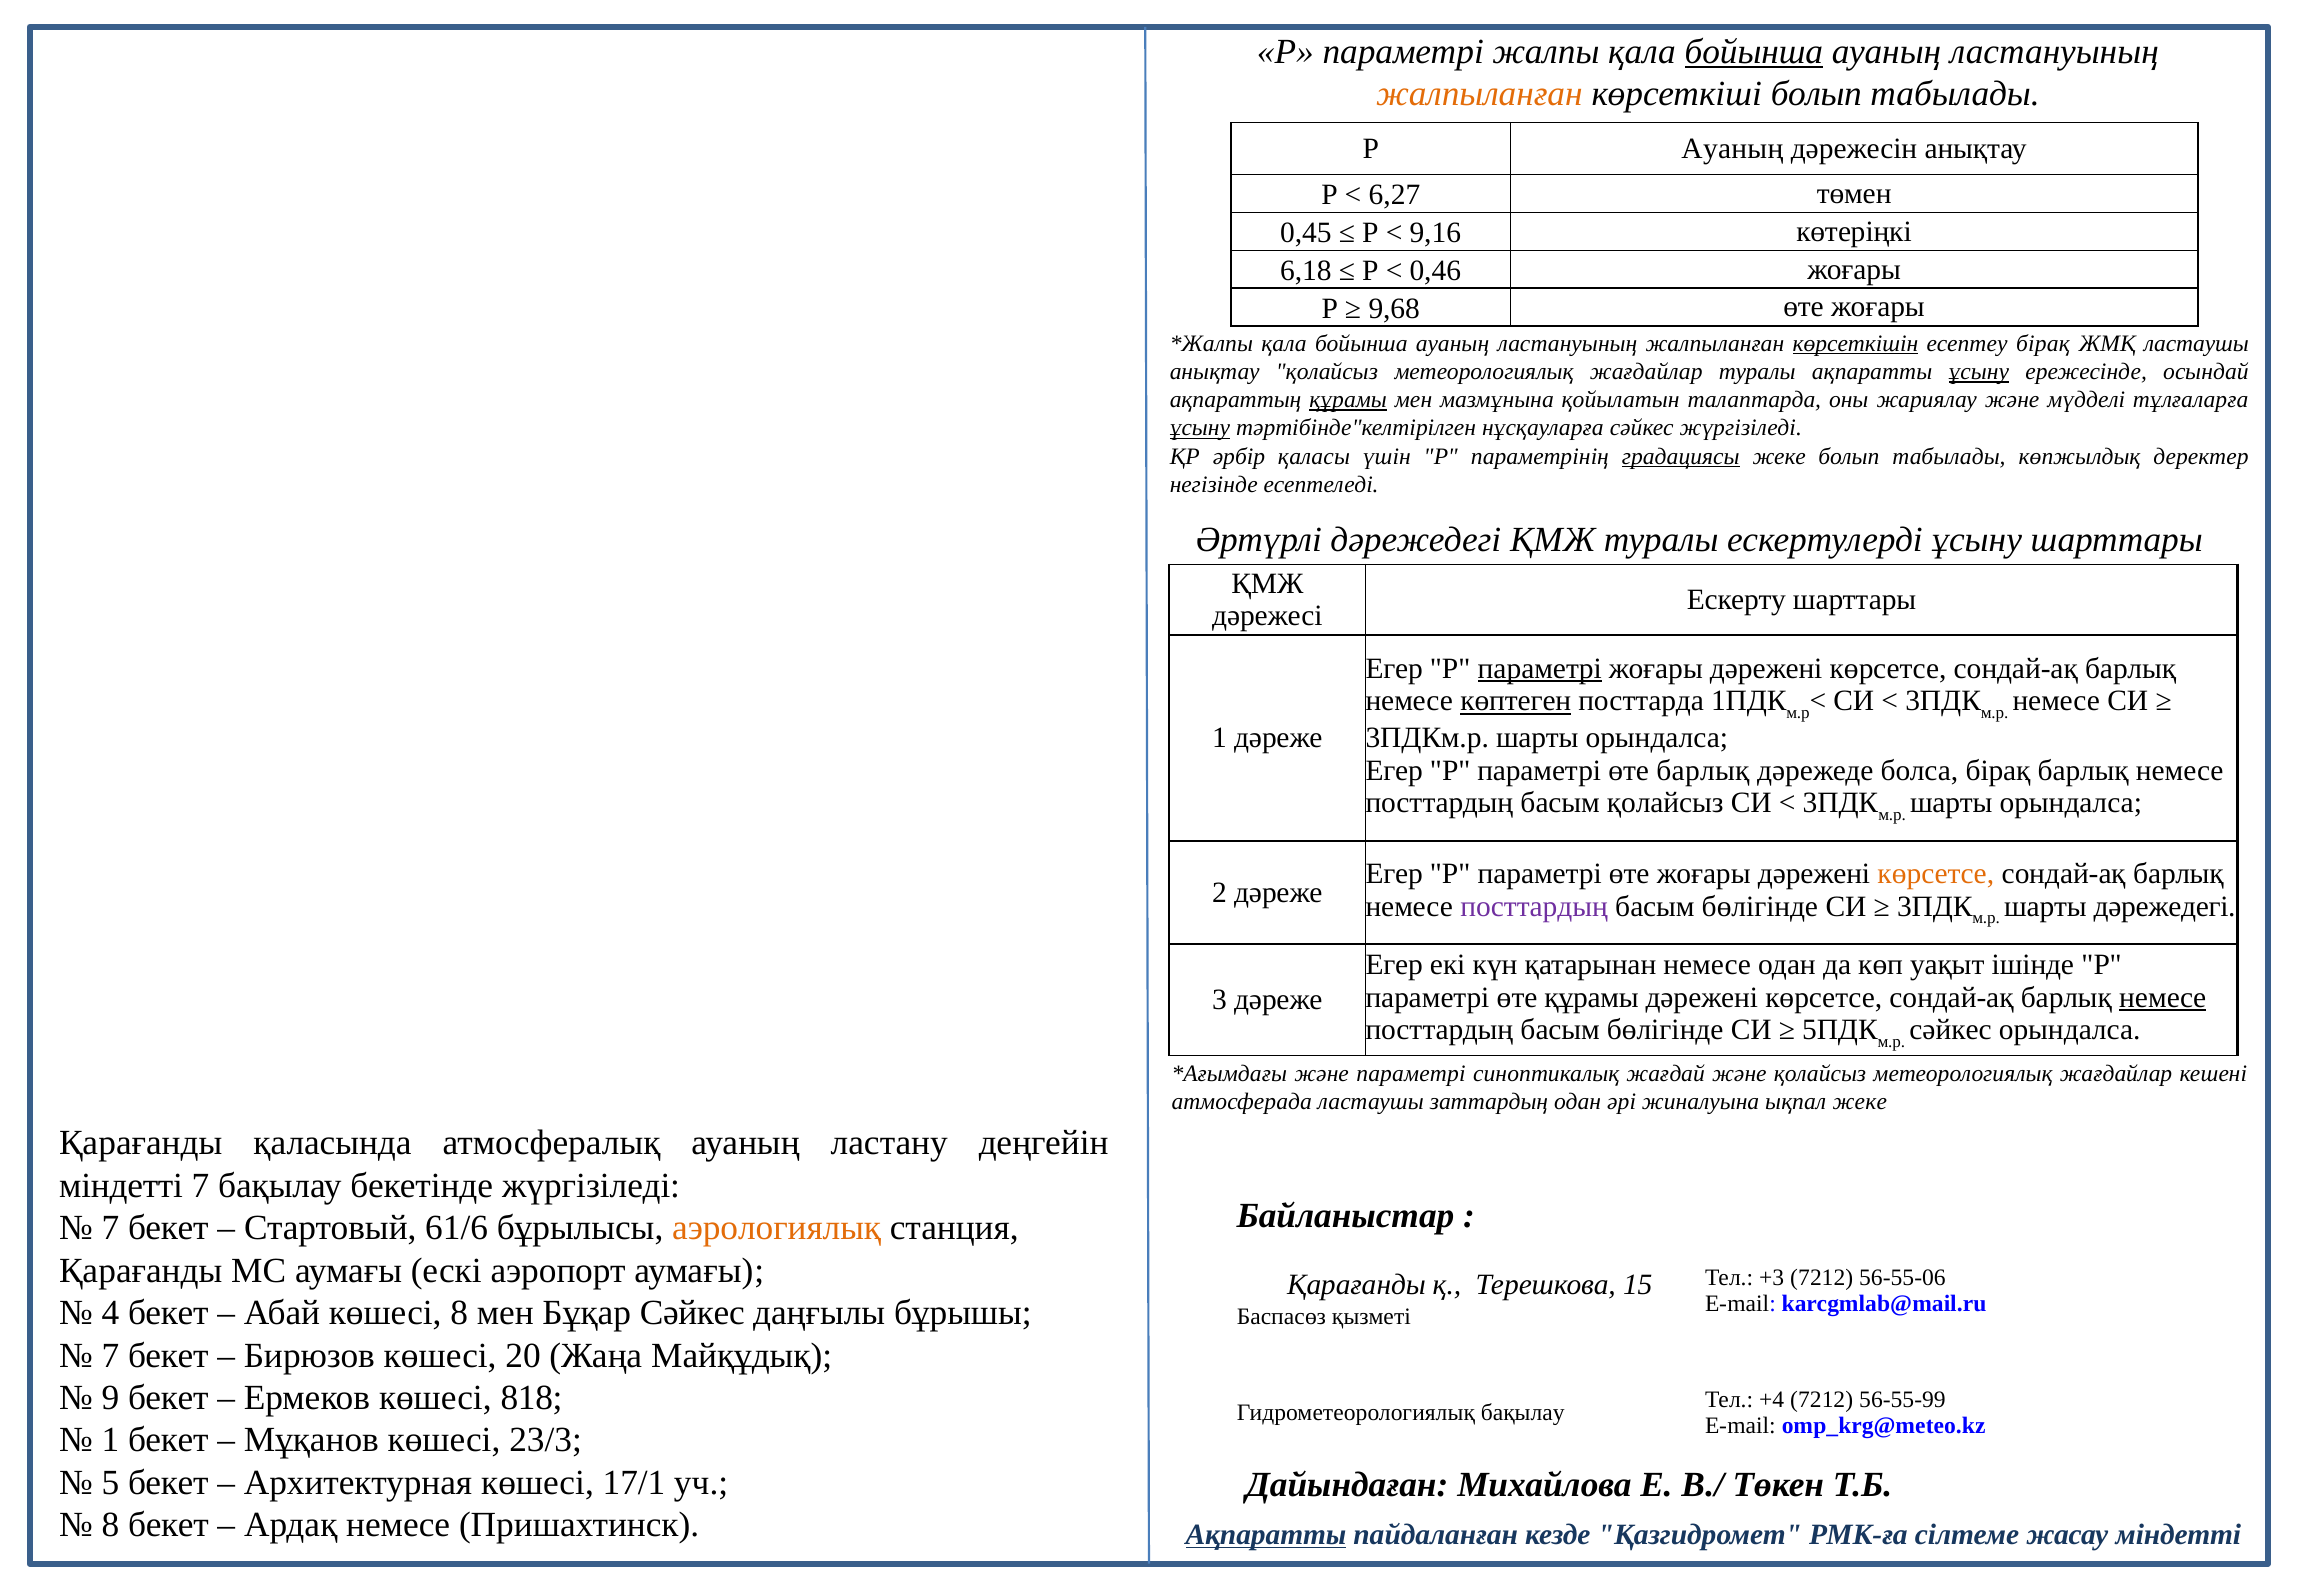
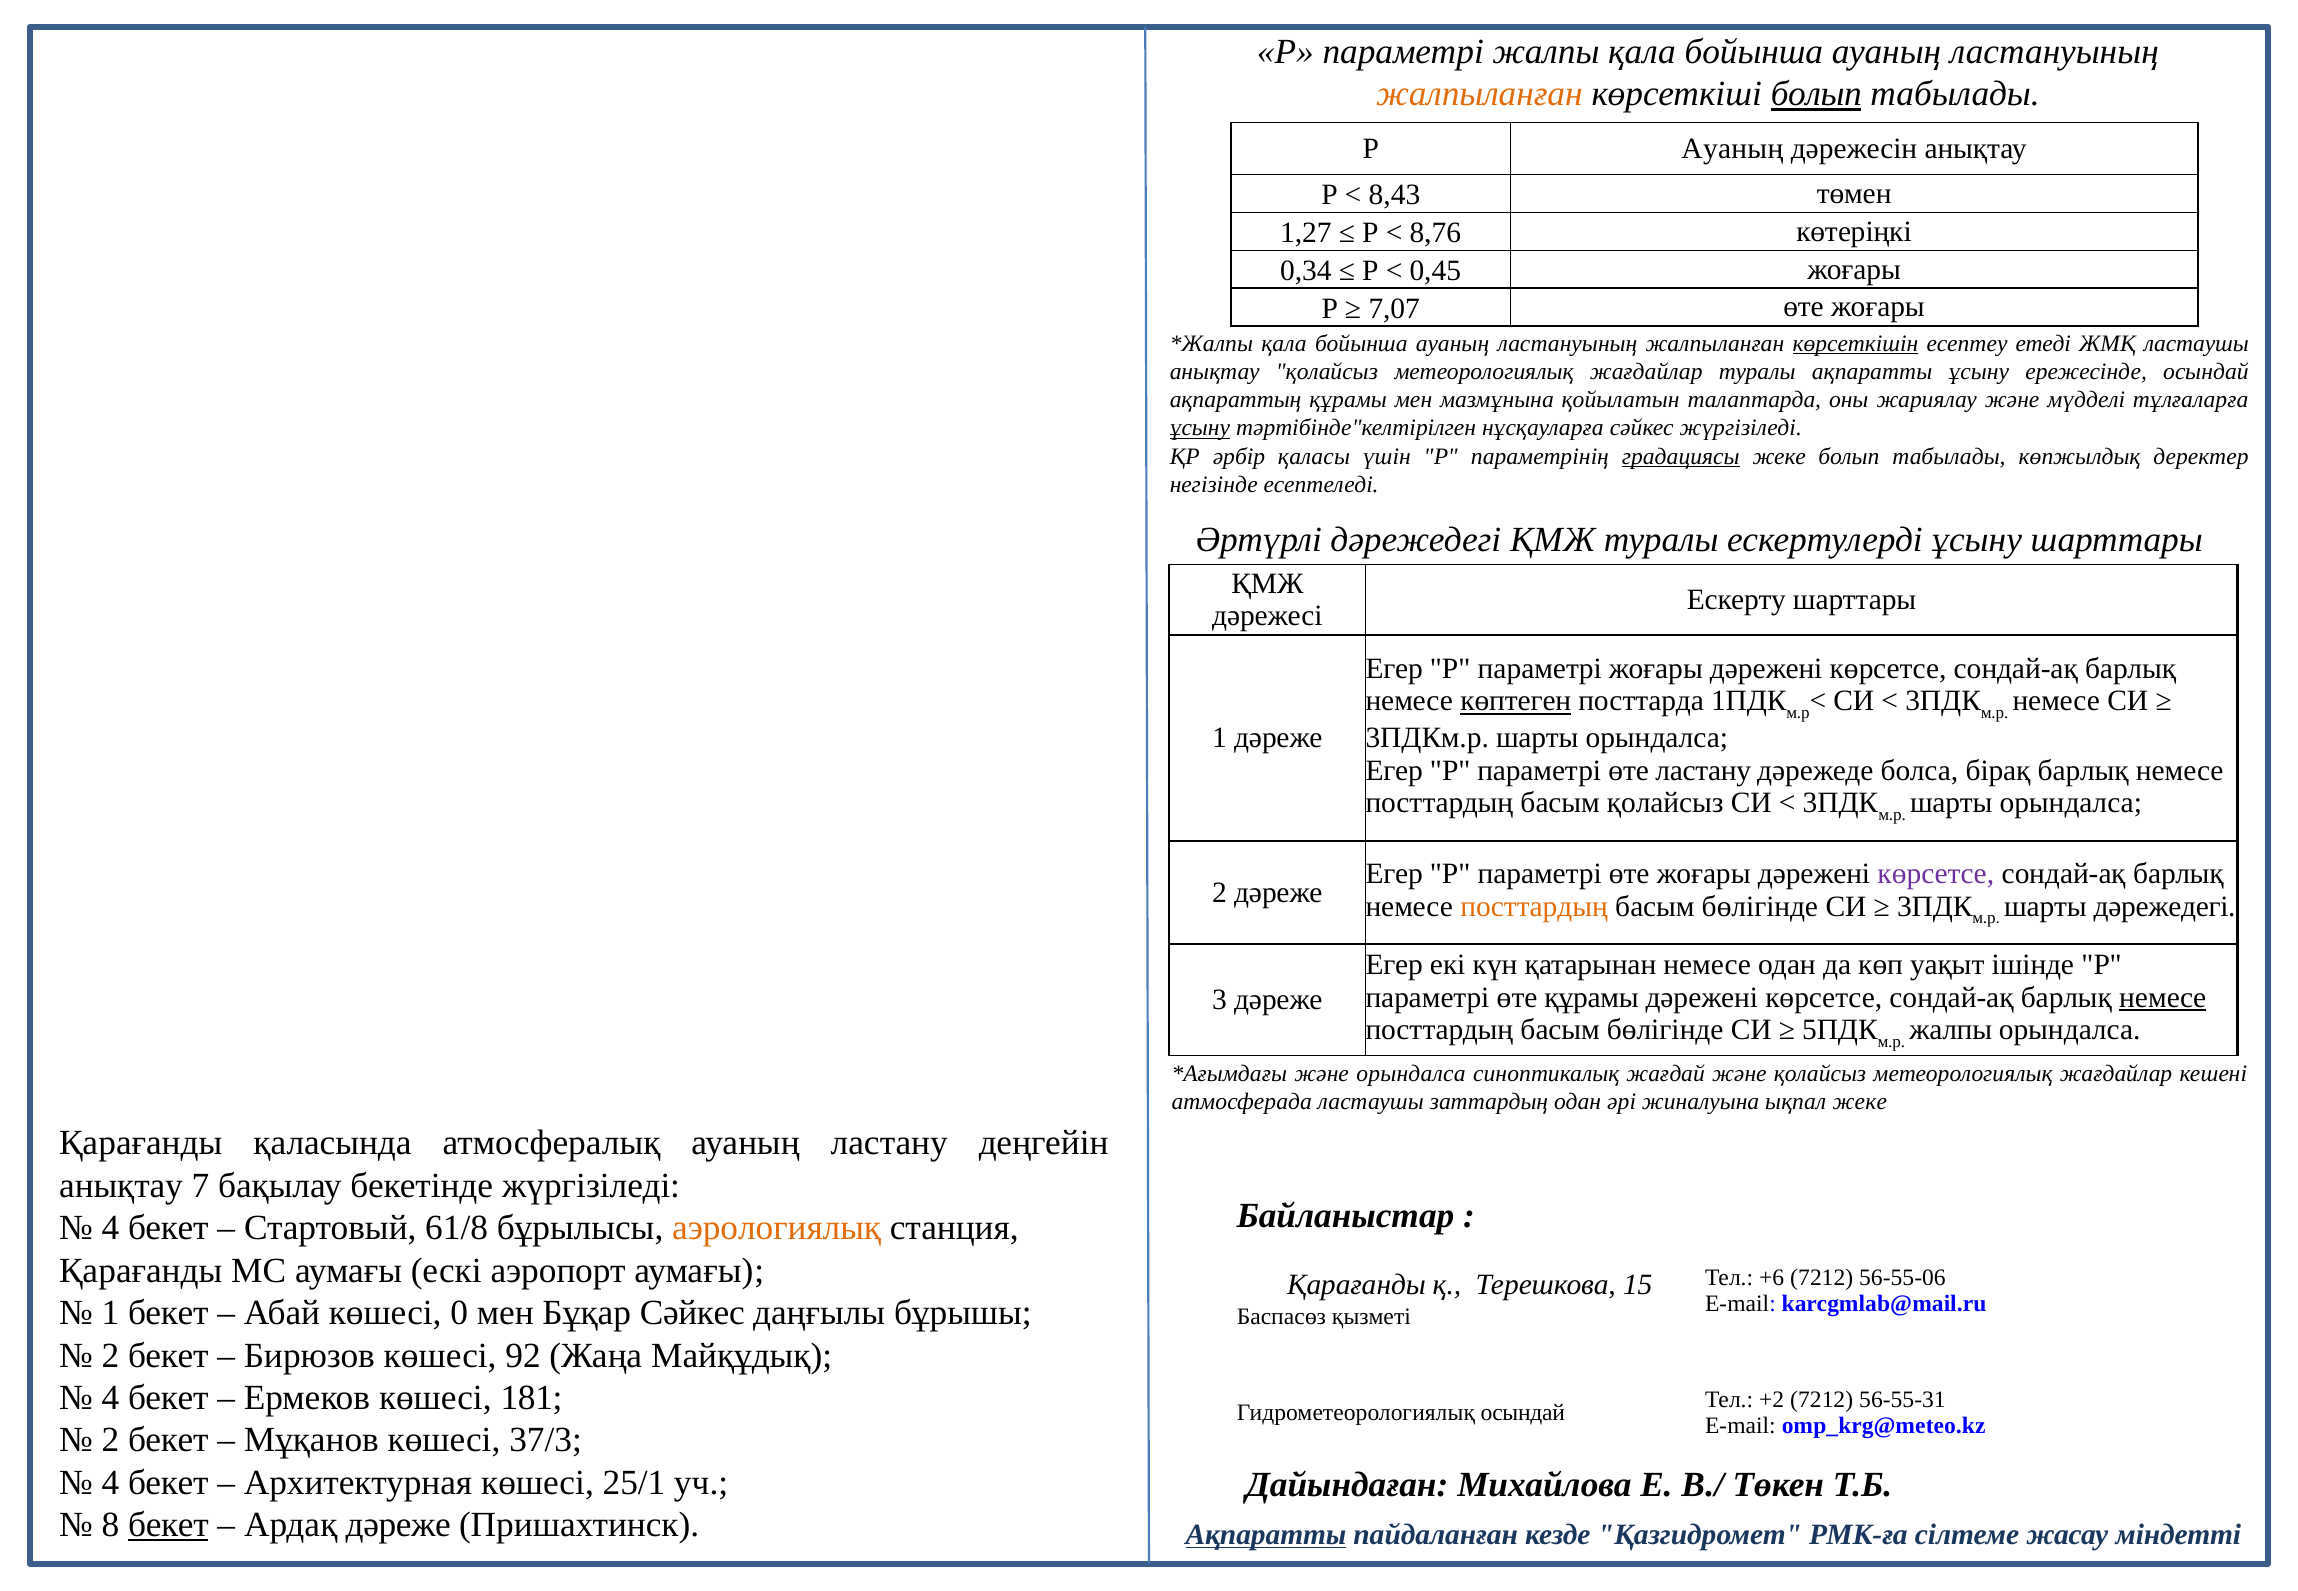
бойынша at (1754, 52) underline: present -> none
болып at (1816, 94) underline: none -> present
6,27: 6,27 -> 8,43
0,45: 0,45 -> 1,27
9,16: 9,16 -> 8,76
6,18: 6,18 -> 0,34
0,46: 0,46 -> 0,45
9,68: 9,68 -> 7,07
есептеу бірақ: бірақ -> етеді
ұсыну at (1979, 372) underline: present -> none
құрамы at (1348, 400) underline: present -> none
параметрі at (1540, 669) underline: present -> none
өте барлық: барлық -> ластану
көрсетсе at (1936, 874) colour: orange -> purple
посттардың at (1534, 907) colour: purple -> orange
сәйкес at (1951, 1030): сәйкес -> жалпы
және параметрі: параметрі -> орындалса
міндетті at (121, 1186): міндетті -> анықтау
7 at (110, 1228): 7 -> 4
61/6: 61/6 -> 61/8
+3: +3 -> +6
4 at (110, 1313): 4 -> 1
көшесі 8: 8 -> 0
7 at (110, 1355): 7 -> 2
20: 20 -> 92
9 at (110, 1398): 9 -> 4
818: 818 -> 181
+4: +4 -> +2
56-55-99: 56-55-99 -> 56-55-31
Гидрометеорологиялық бақылау: бақылау -> осындай
1 at (110, 1440): 1 -> 2
23/3: 23/3 -> 37/3
5 at (110, 1483): 5 -> 4
17/1: 17/1 -> 25/1
бекет at (168, 1525) underline: none -> present
Ардақ немесе: немесе -> дәреже
